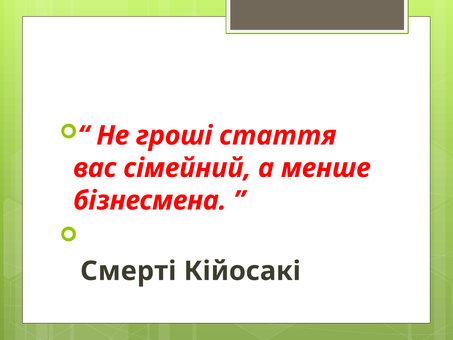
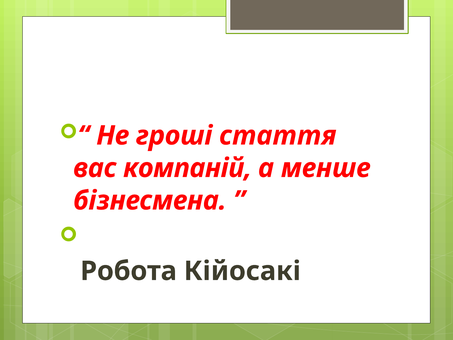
сімейний: сімейний -> компаній
Смерті: Смерті -> Робота
